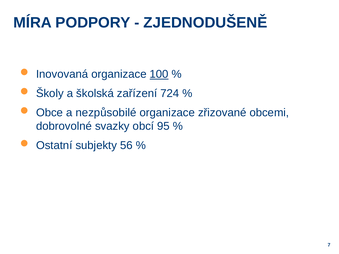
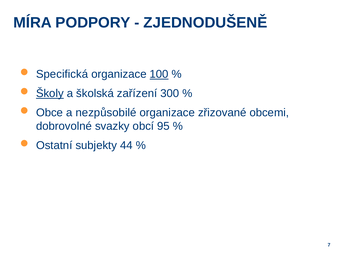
Inovovaná: Inovovaná -> Specifická
Školy underline: none -> present
724: 724 -> 300
56: 56 -> 44
